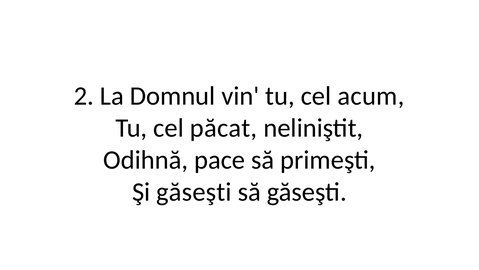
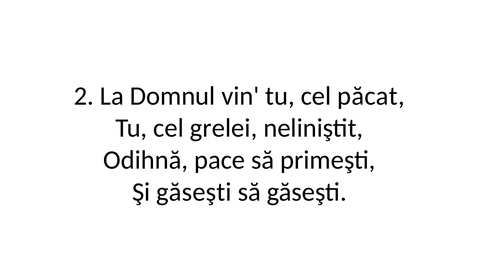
acum: acum -> păcat
păcat: păcat -> grelei
